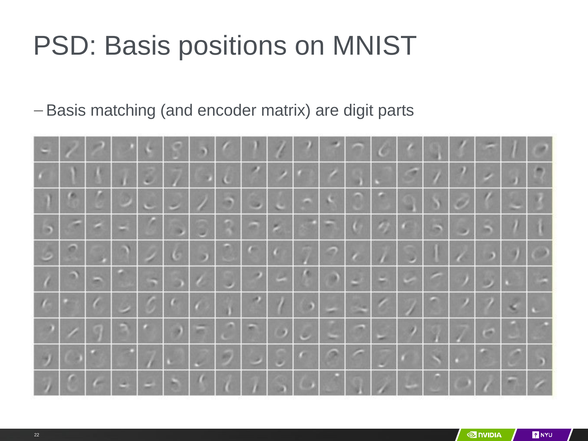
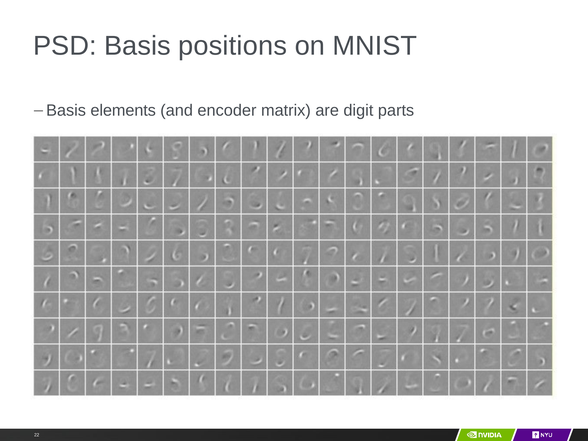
matching: matching -> elements
